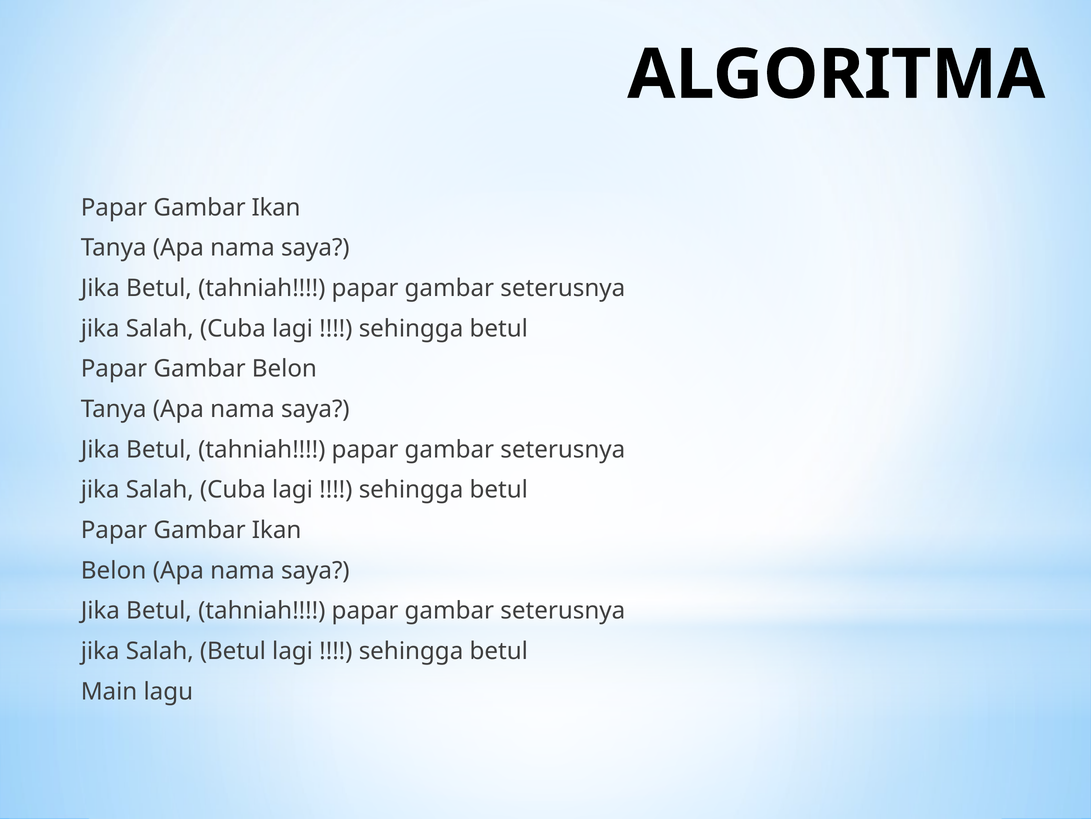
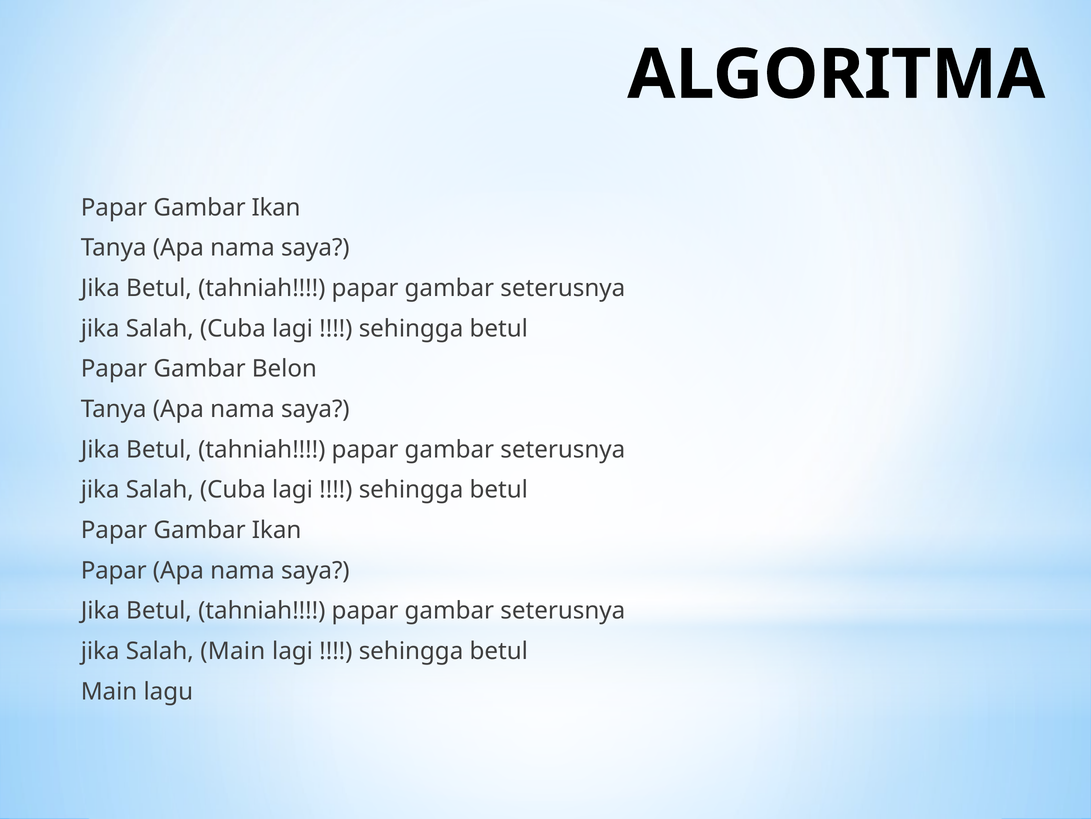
Belon at (114, 570): Belon -> Papar
Salah Betul: Betul -> Main
